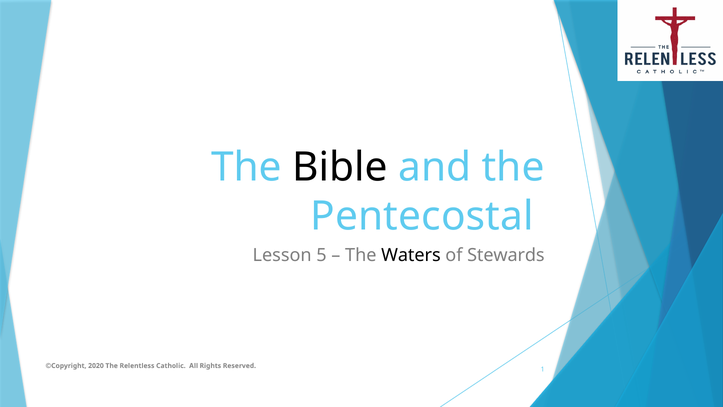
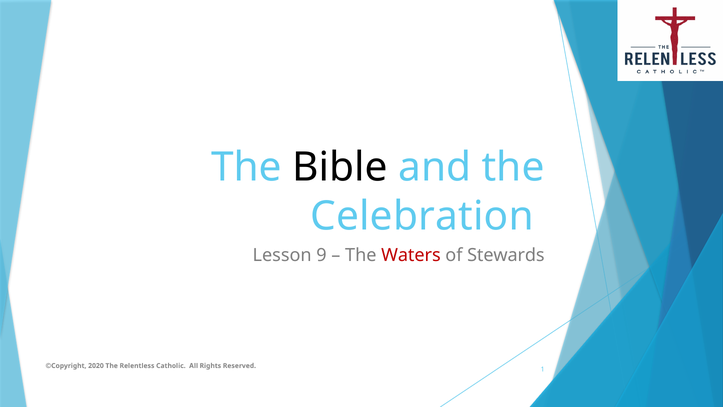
Pentecostal: Pentecostal -> Celebration
5: 5 -> 9
Waters colour: black -> red
